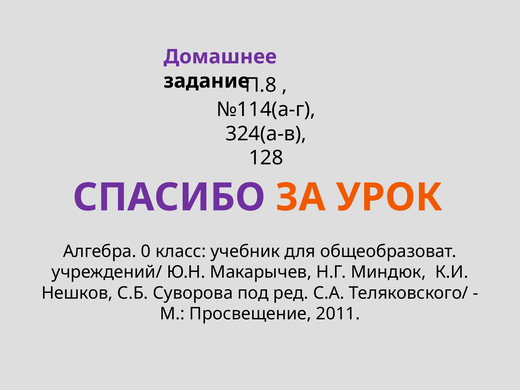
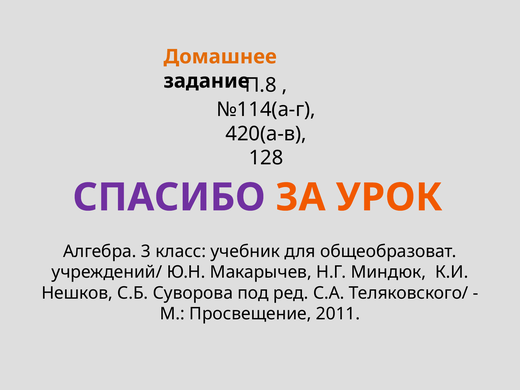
Домашнее colour: purple -> orange
324(а-в: 324(а-в -> 420(а-в
0: 0 -> 3
